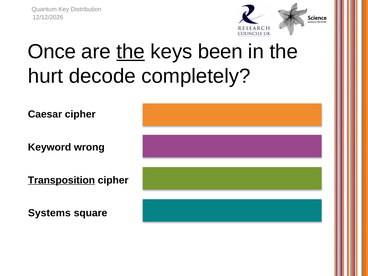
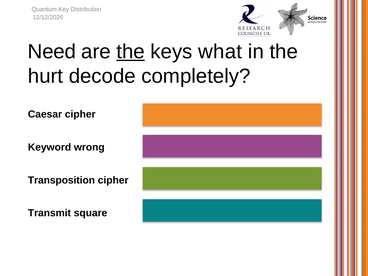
Once: Once -> Need
been: been -> what
Transposition underline: present -> none
Systems: Systems -> Transmit
